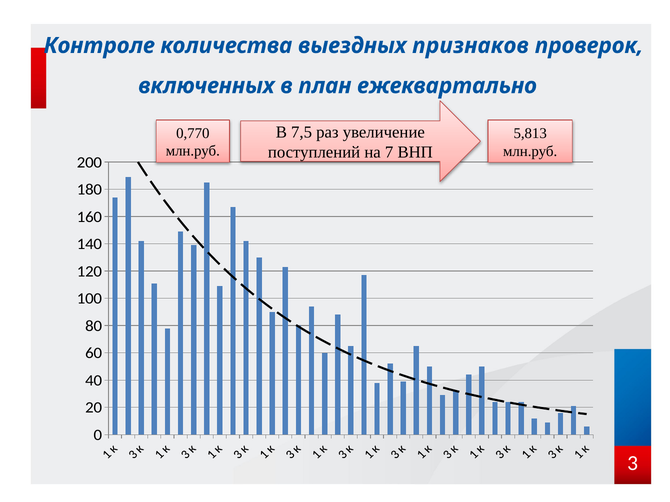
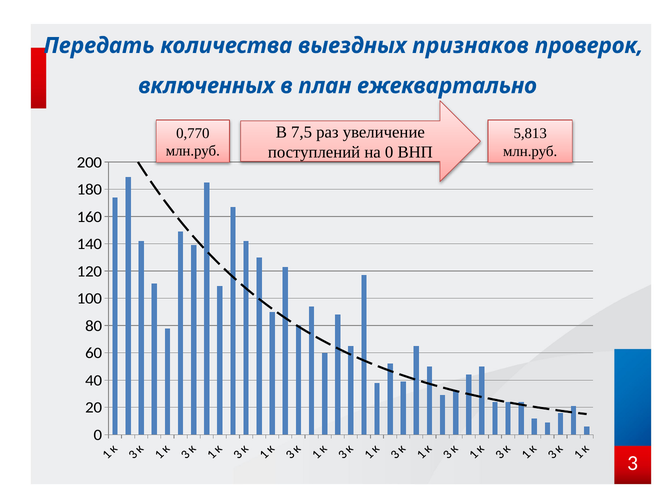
Контроле: Контроле -> Передать
на 7: 7 -> 0
